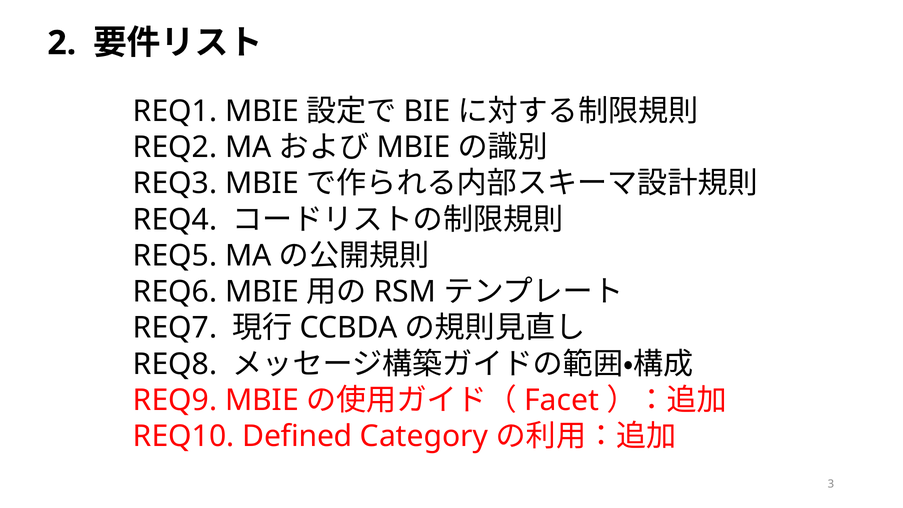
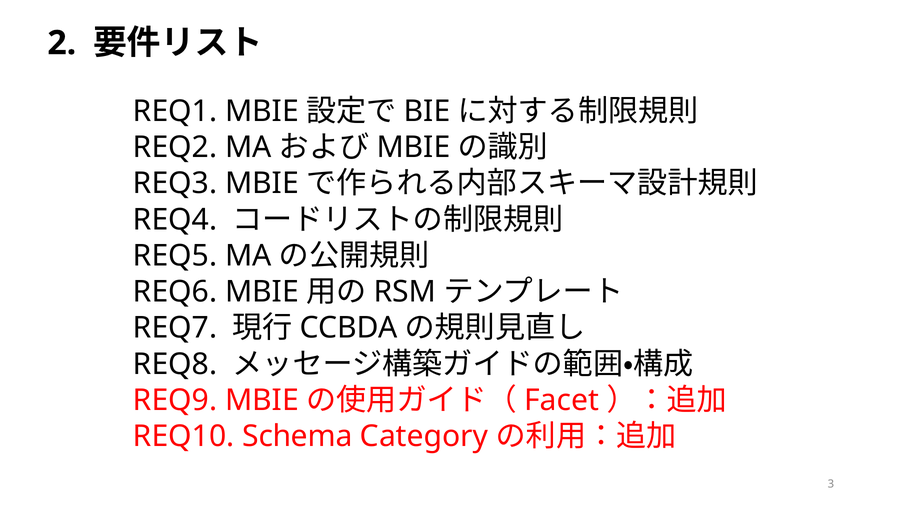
Defined: Defined -> Schema
